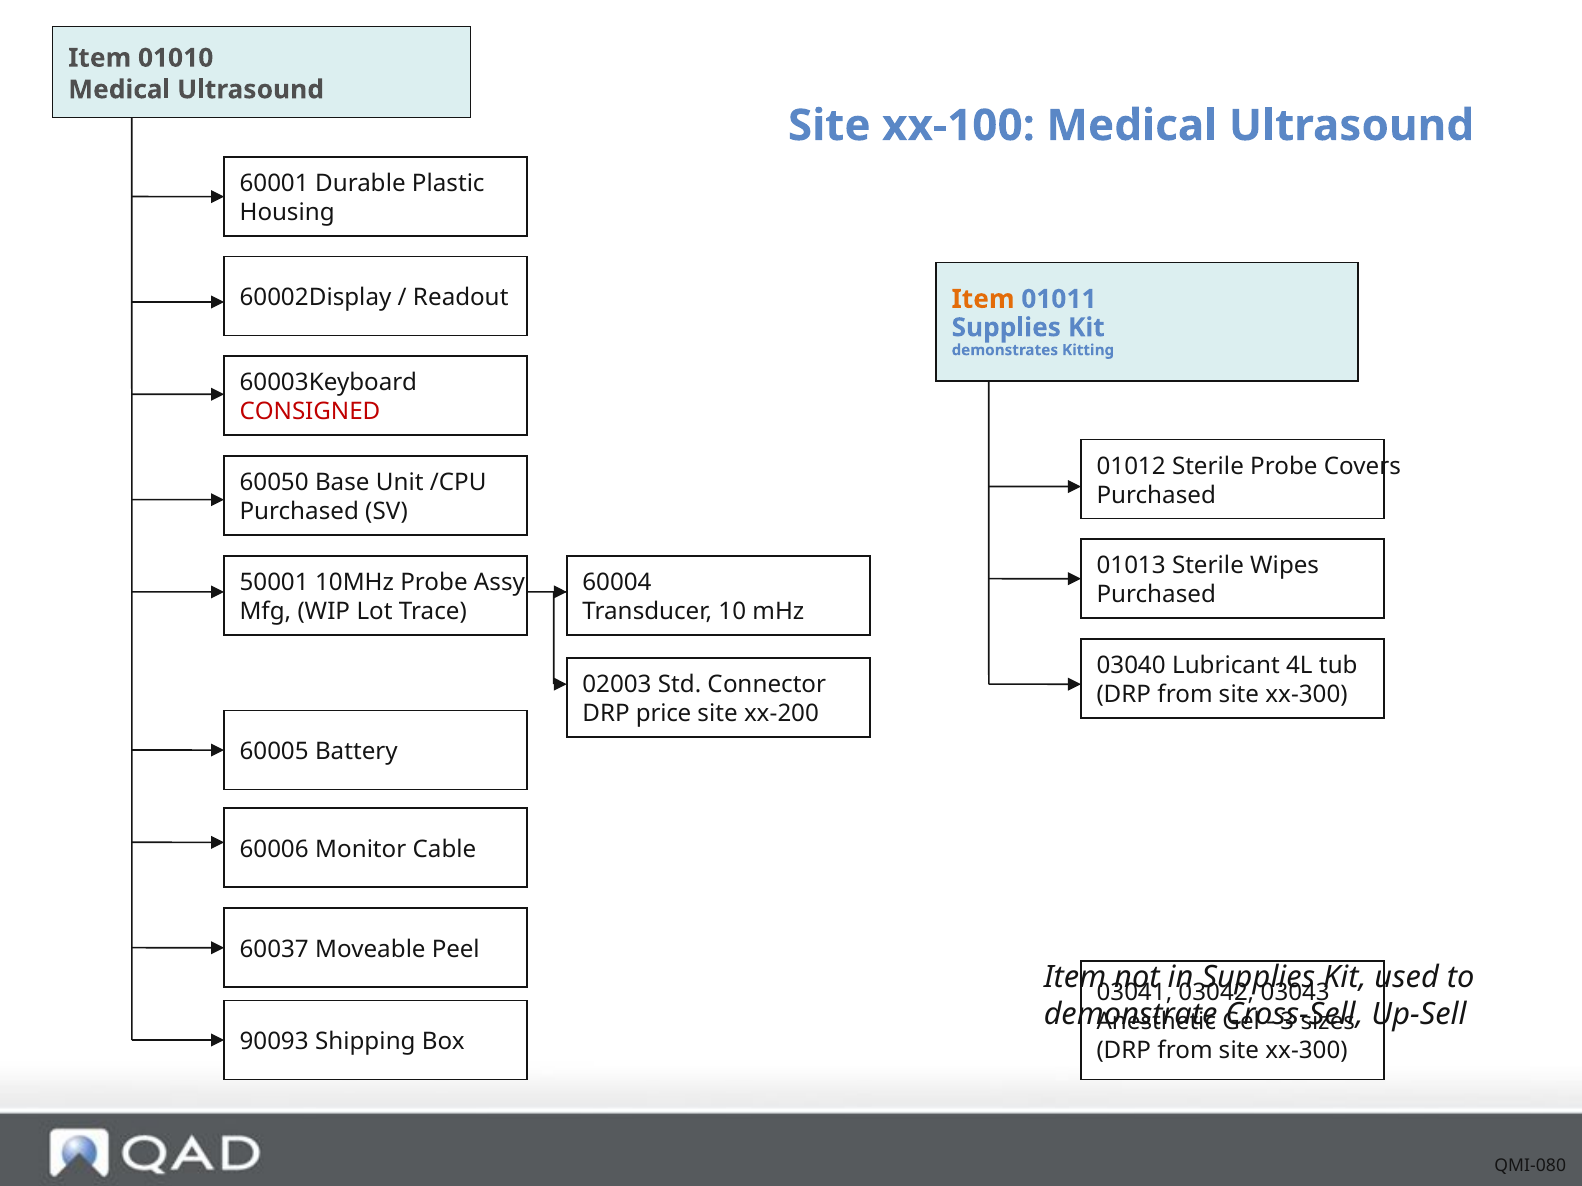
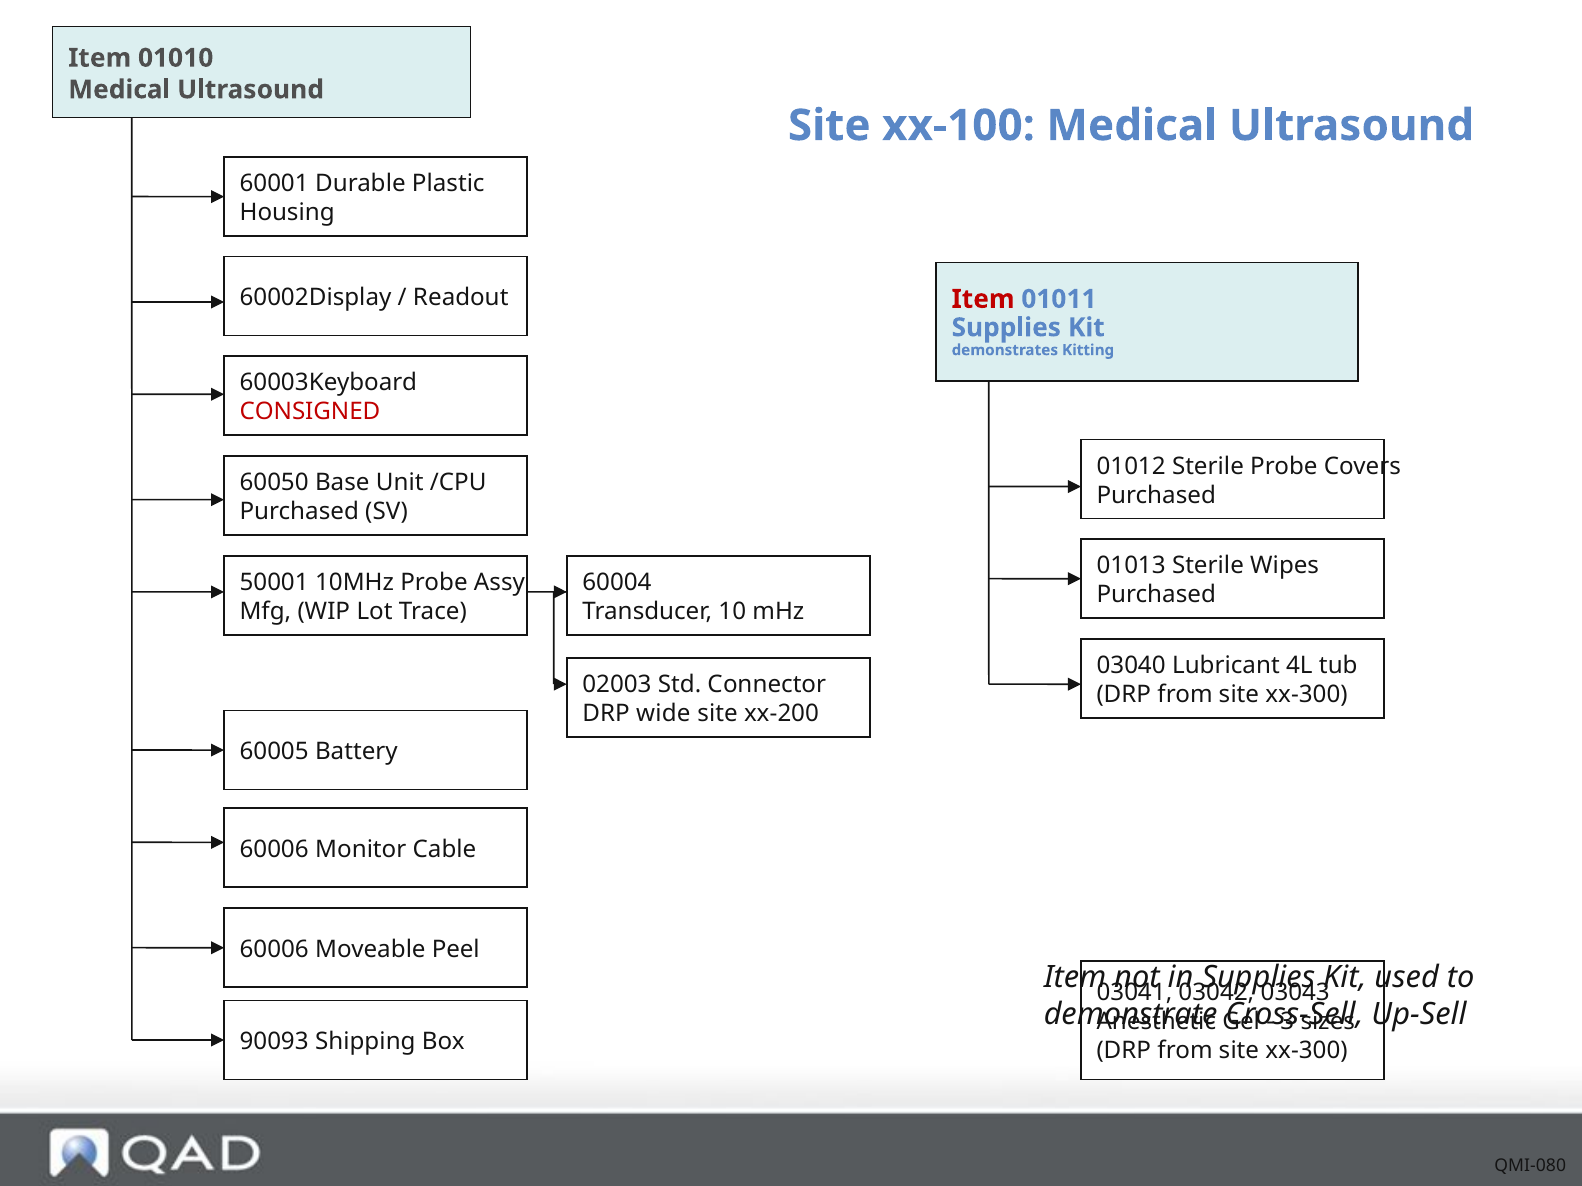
Item at (983, 299) colour: orange -> red
price: price -> wide
60037 at (274, 950): 60037 -> 60006
